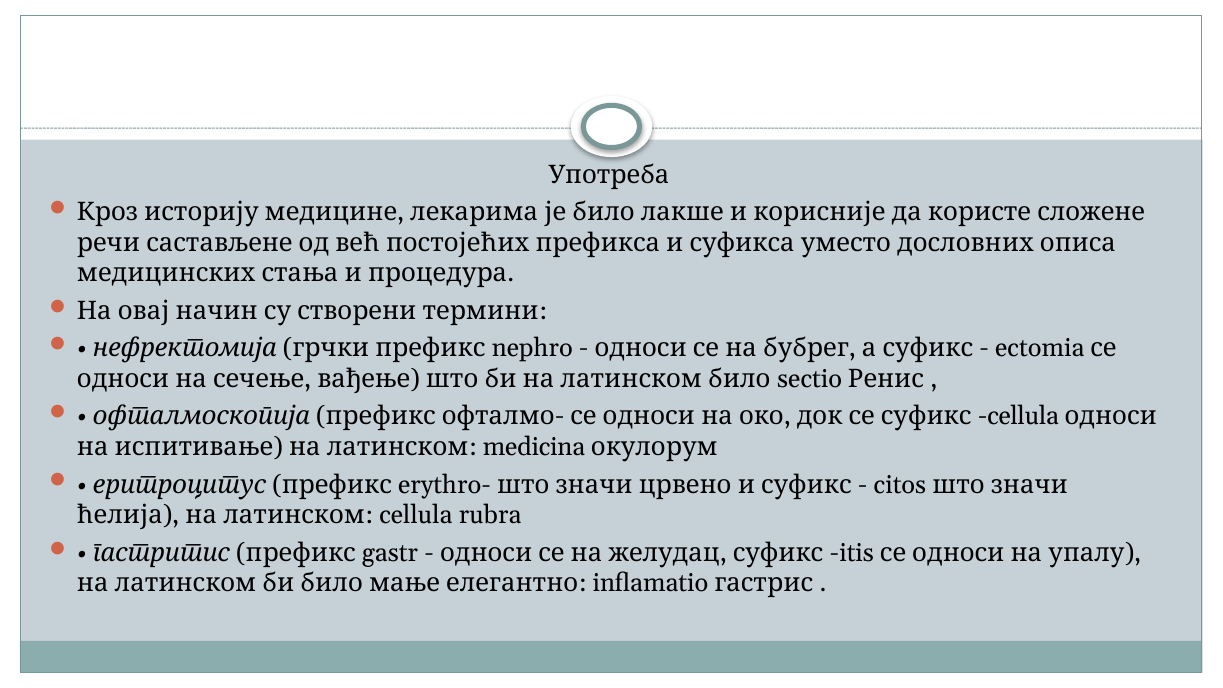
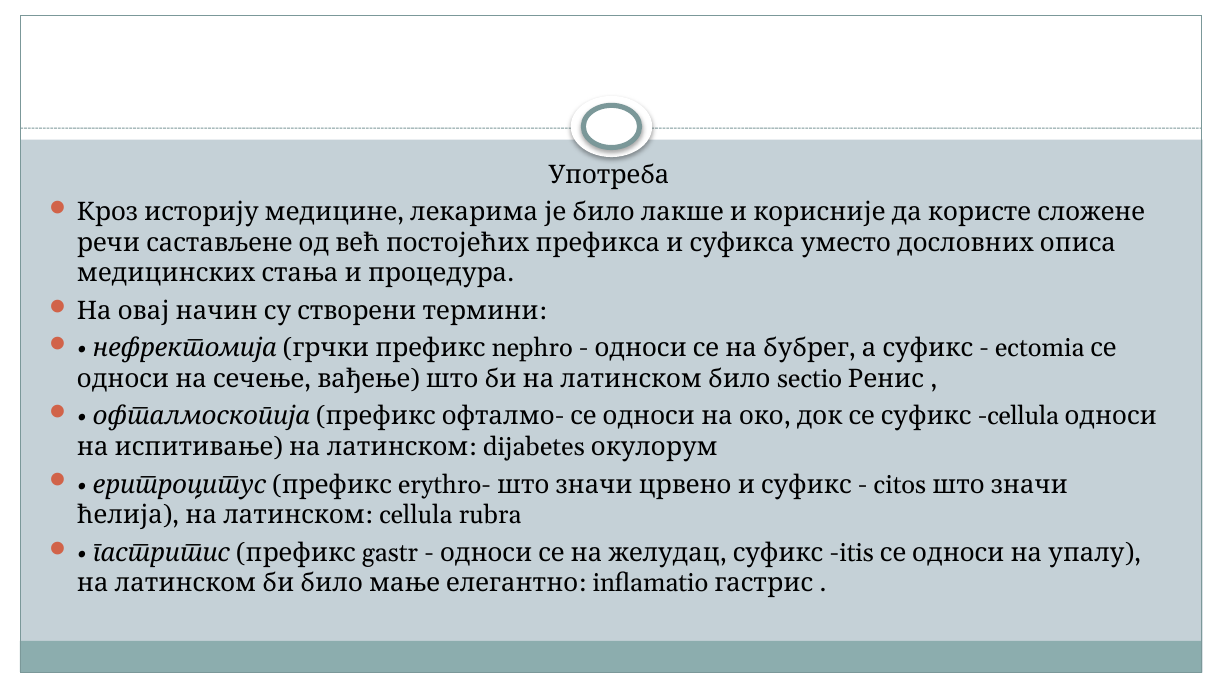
medicina: medicina -> dijabetes
